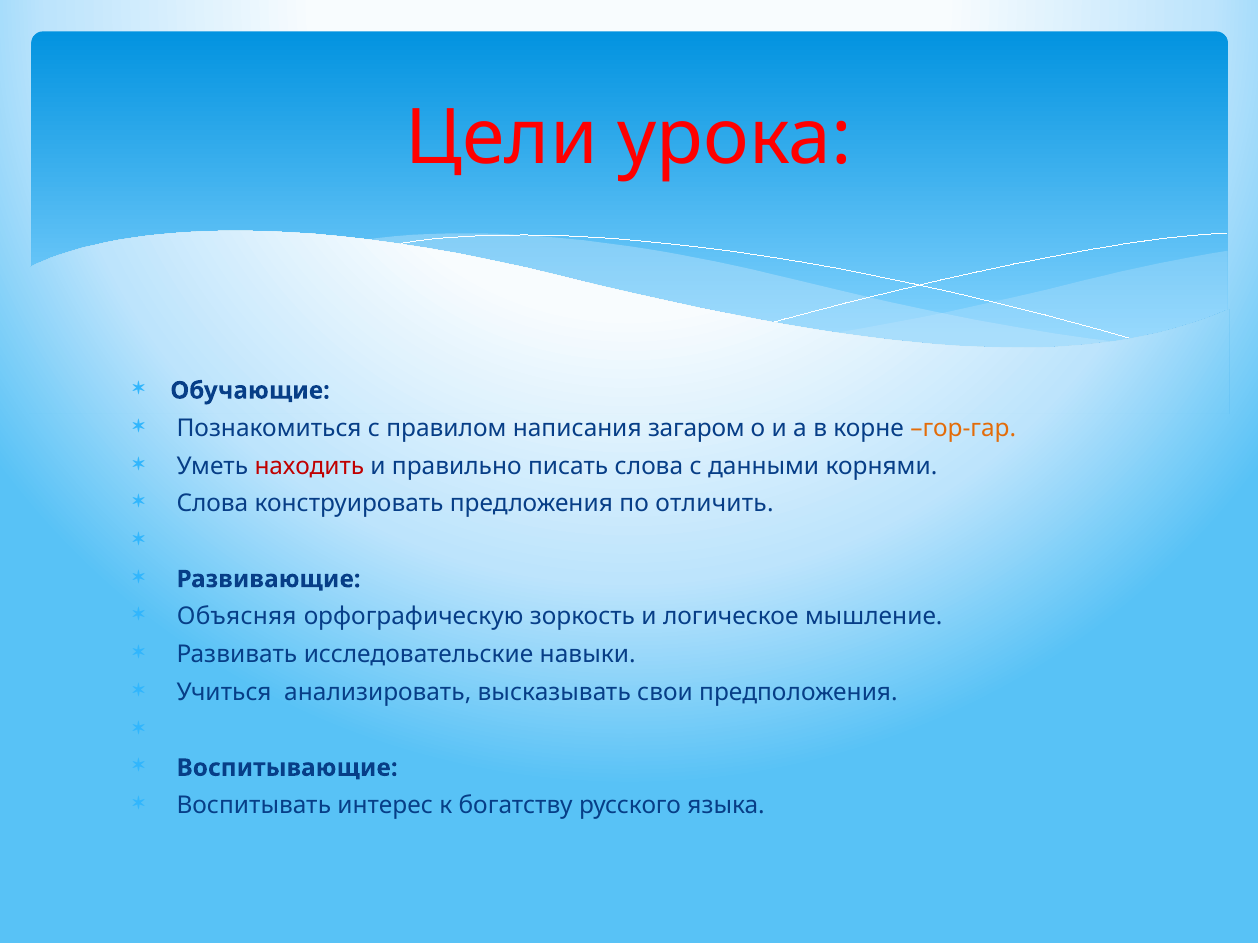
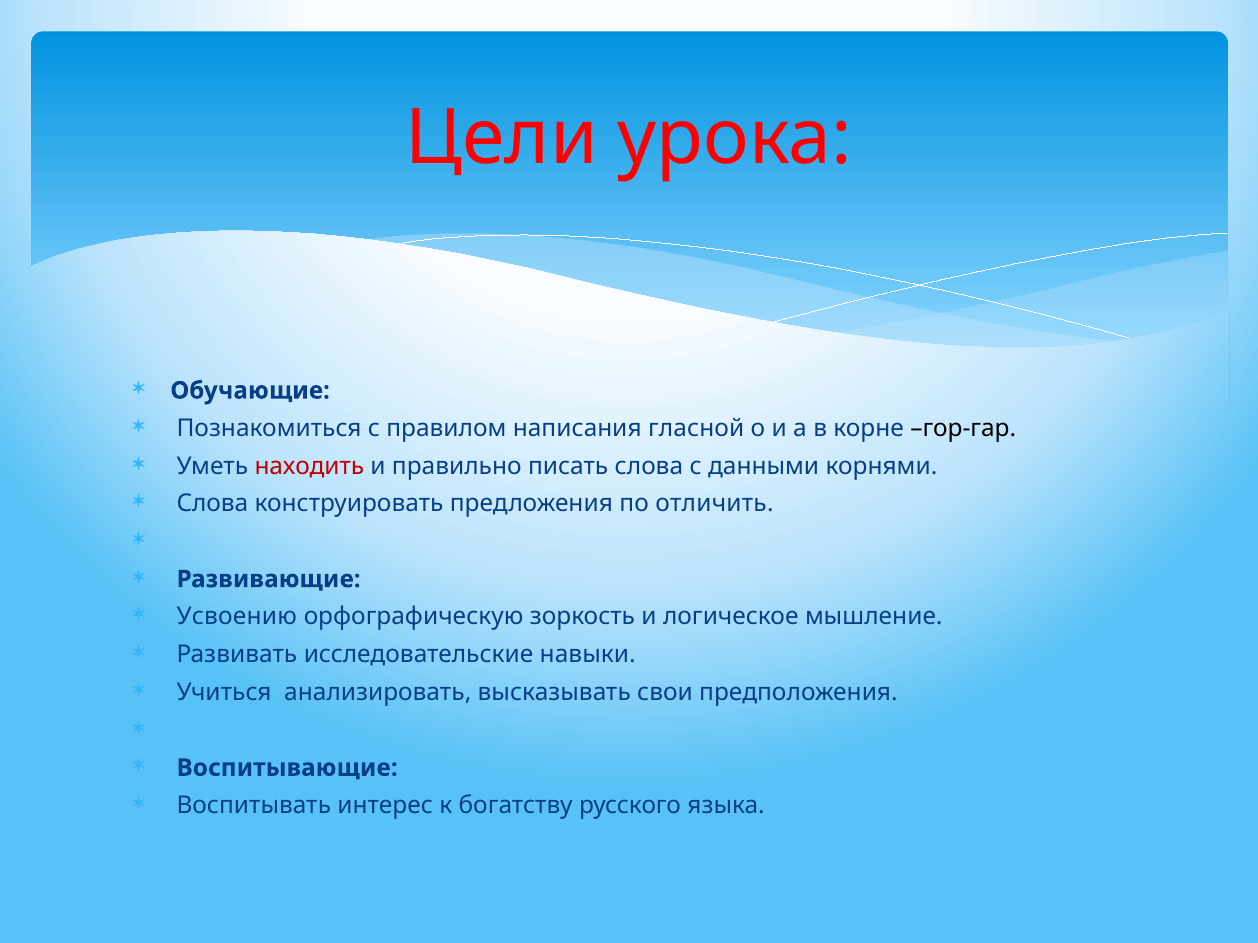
загаром: загаром -> гласной
гор-гар colour: orange -> black
Объясняя: Объясняя -> Усвоению
